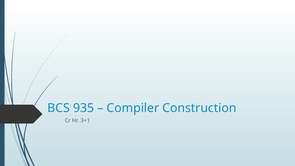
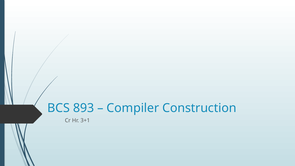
935: 935 -> 893
